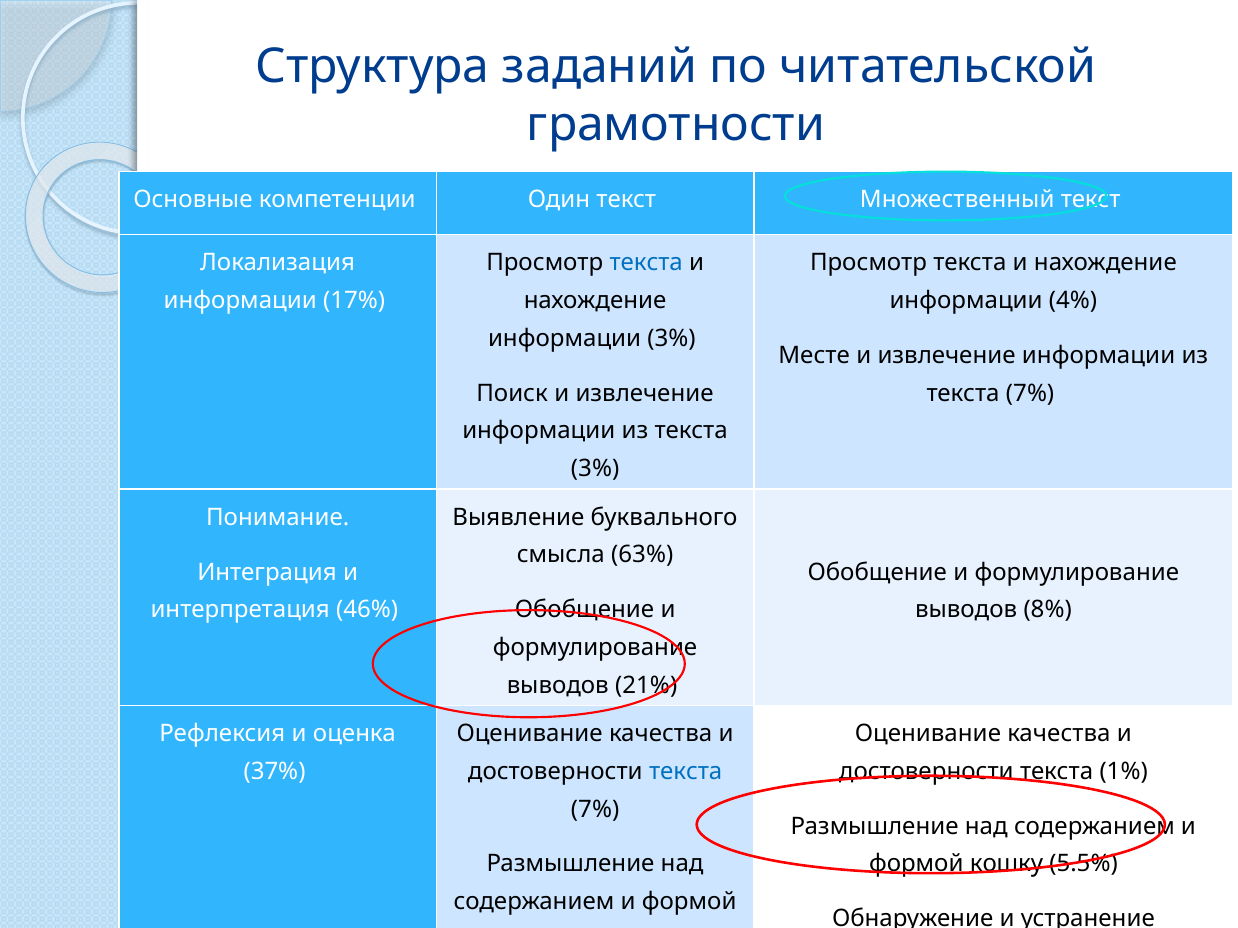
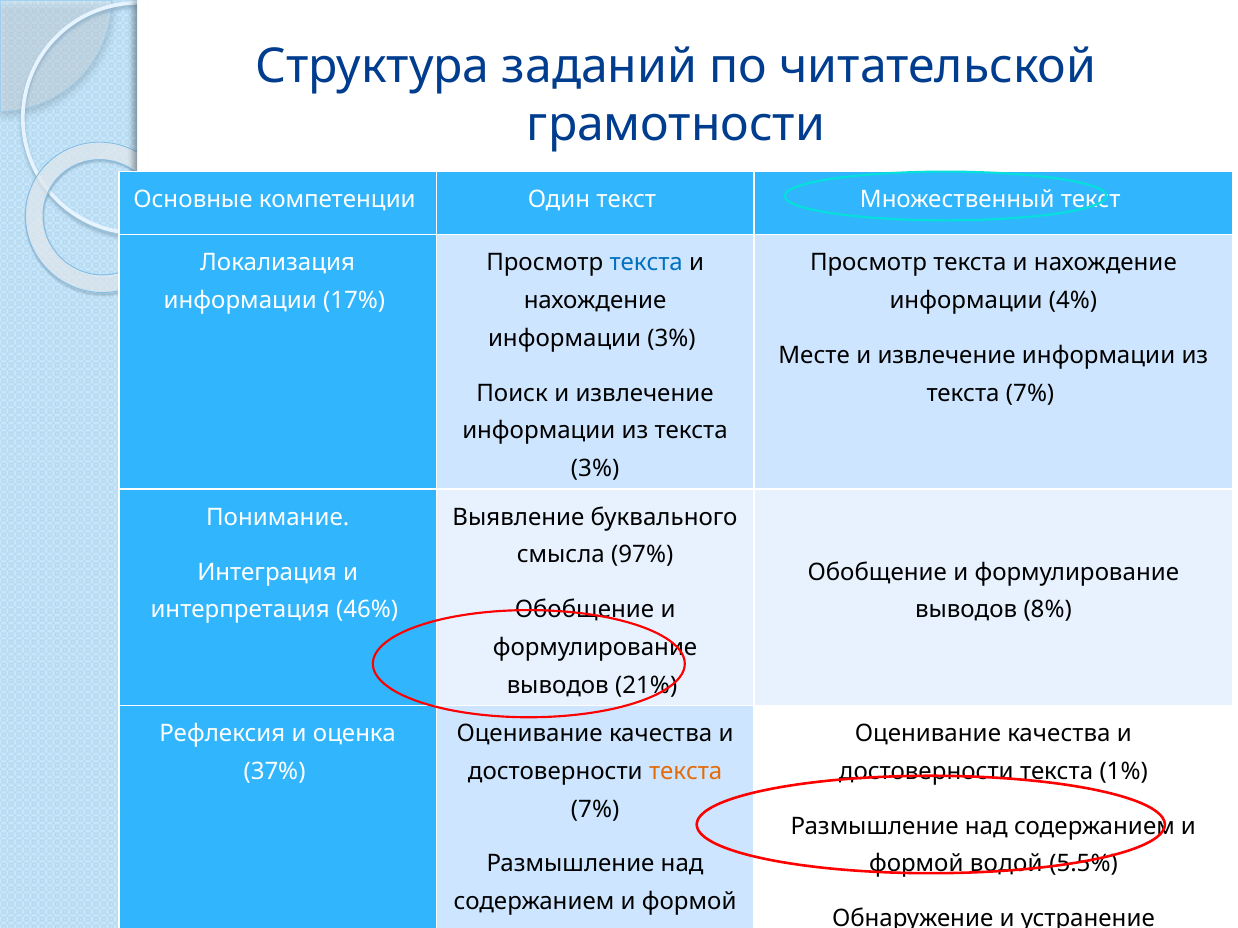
63%: 63% -> 97%
текста at (686, 772) colour: blue -> orange
кошку: кошку -> водой
